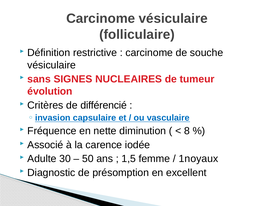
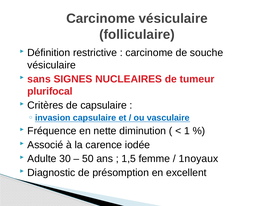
évolution: évolution -> plurifocal
de différencié: différencié -> capsulaire
8: 8 -> 1
